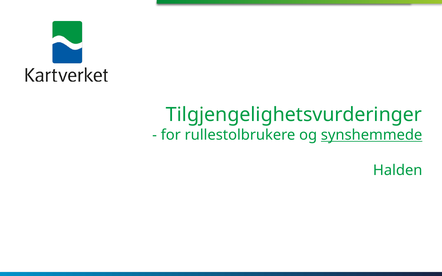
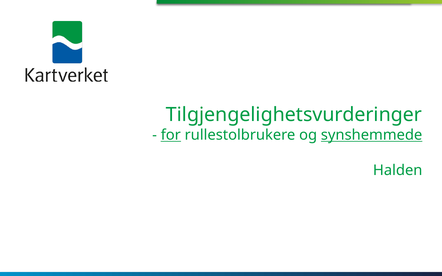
for underline: none -> present
